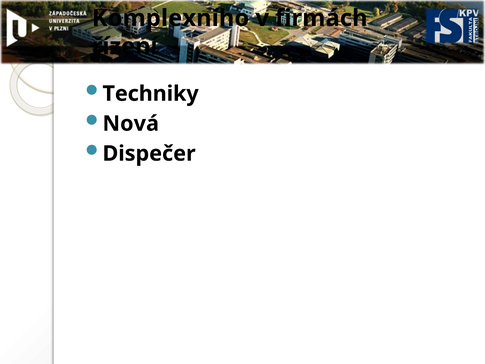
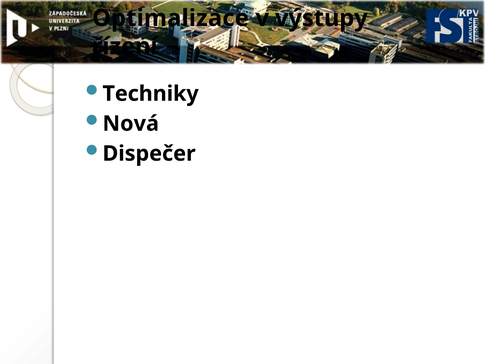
Komplexního: Komplexního -> Optimalizace
firmách: firmách -> výstupy
